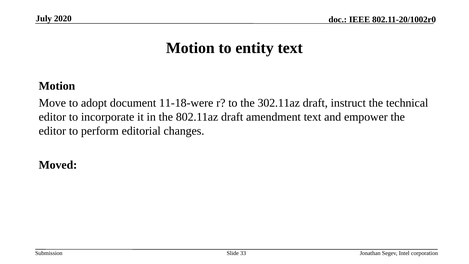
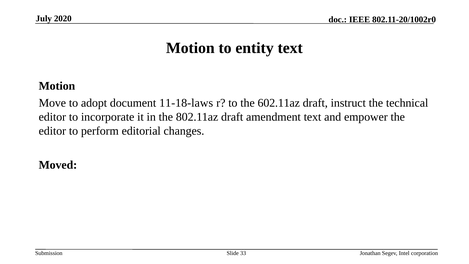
11-18-were: 11-18-were -> 11-18-laws
302.11az: 302.11az -> 602.11az
